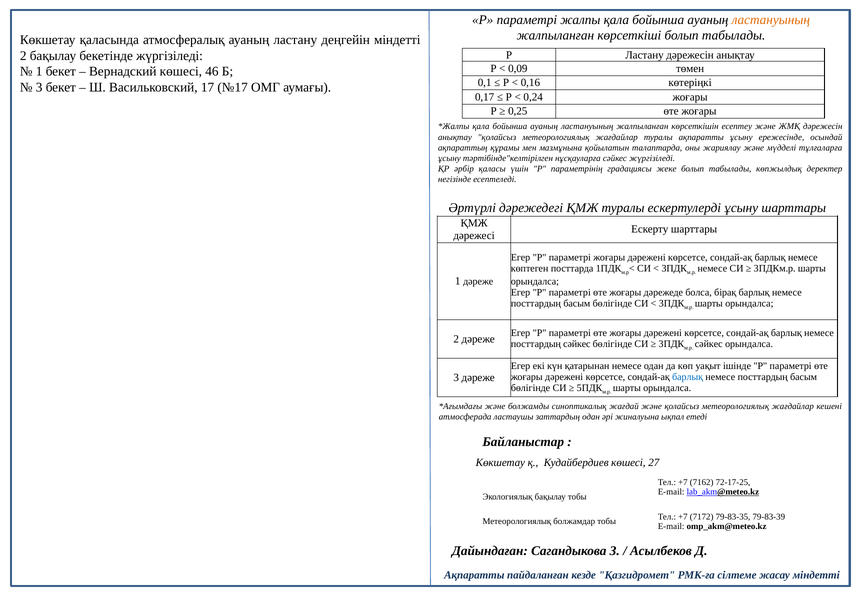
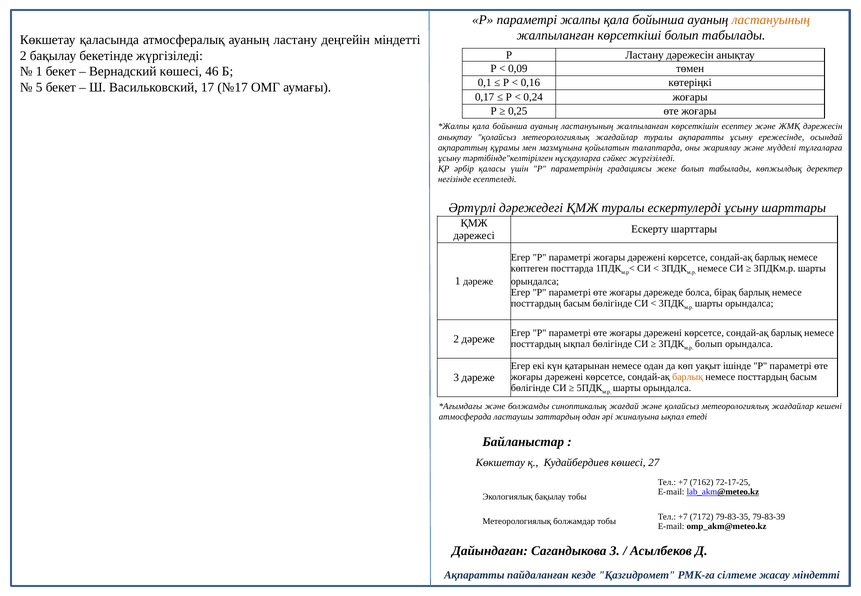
3 at (39, 87): 3 -> 5
посттардың сәйкес: сәйкес -> ықпал
сәйкес at (709, 344): сәйкес -> болып
барлық at (688, 377) colour: blue -> orange
